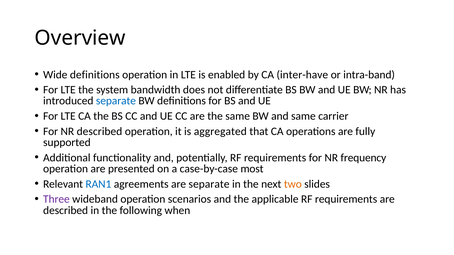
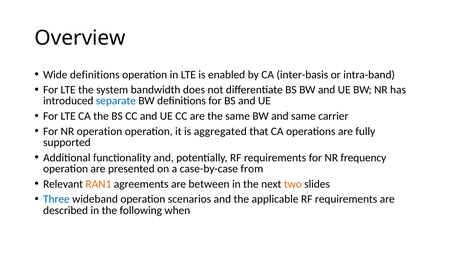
inter-have: inter-have -> inter-basis
NR described: described -> operation
most: most -> from
RAN1 colour: blue -> orange
are separate: separate -> between
Three colour: purple -> blue
